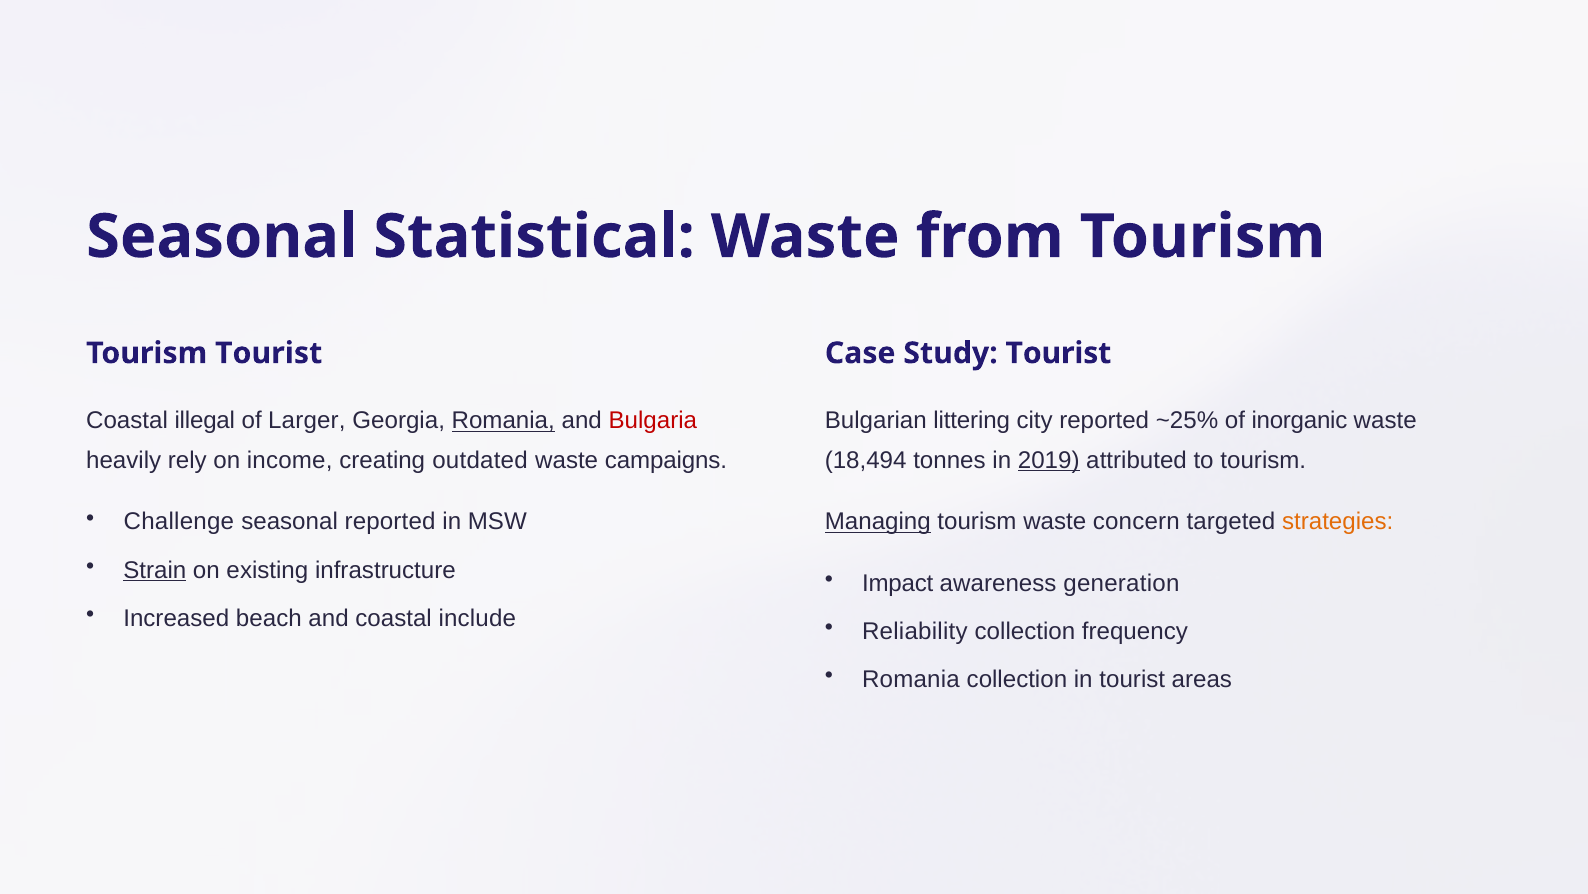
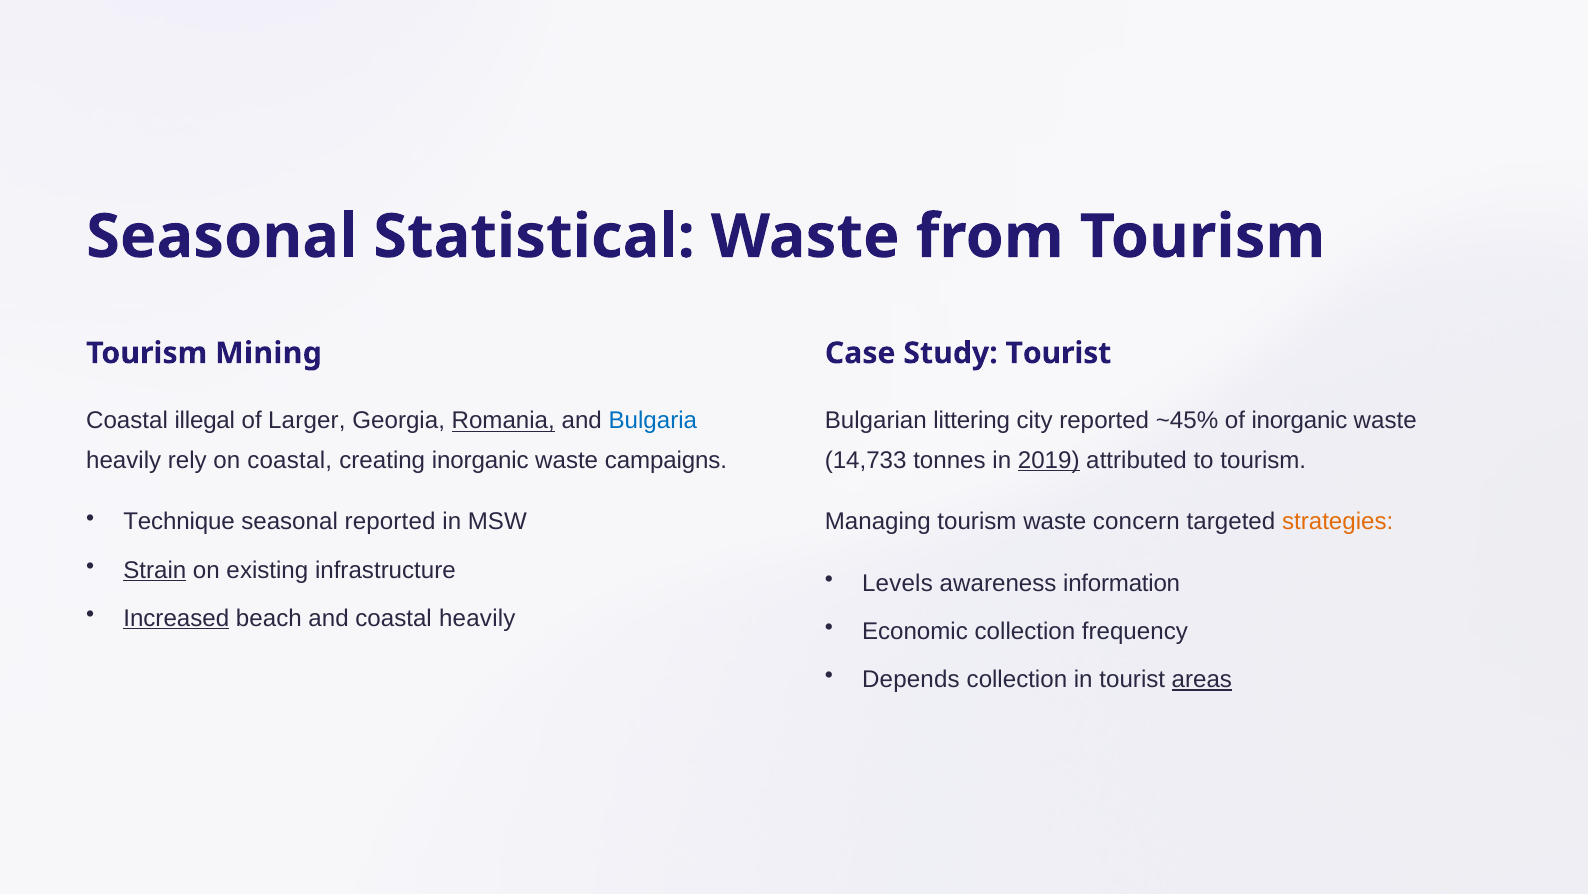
Tourism Tourist: Tourist -> Mining
Bulgaria colour: red -> blue
~25%: ~25% -> ~45%
on income: income -> coastal
creating outdated: outdated -> inorganic
18,494: 18,494 -> 14,733
Challenge: Challenge -> Technique
Managing underline: present -> none
Impact: Impact -> Levels
generation: generation -> information
Increased underline: none -> present
coastal include: include -> heavily
Reliability: Reliability -> Economic
Romania at (911, 679): Romania -> Depends
areas underline: none -> present
